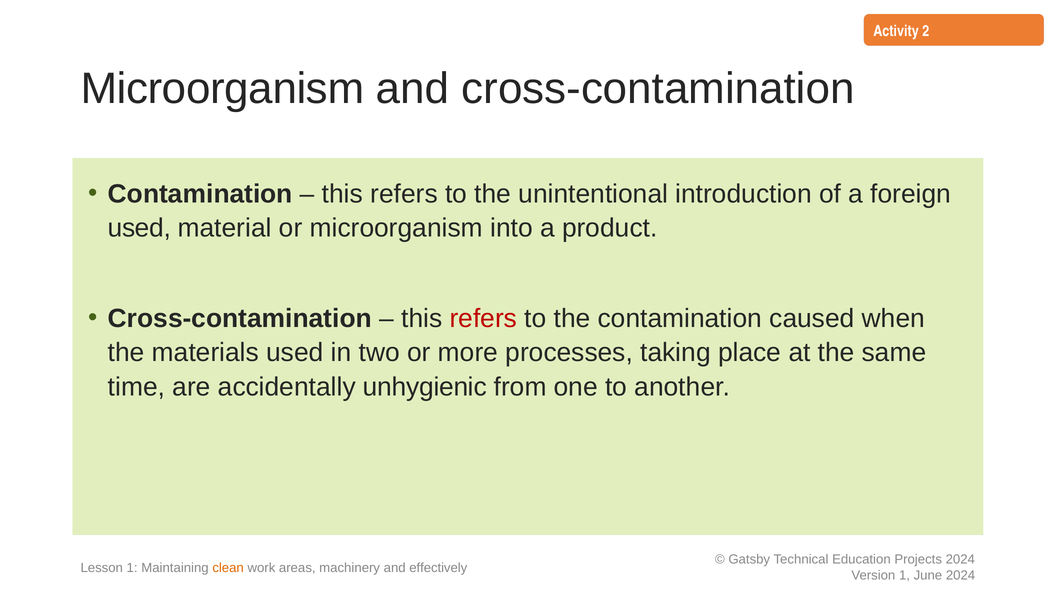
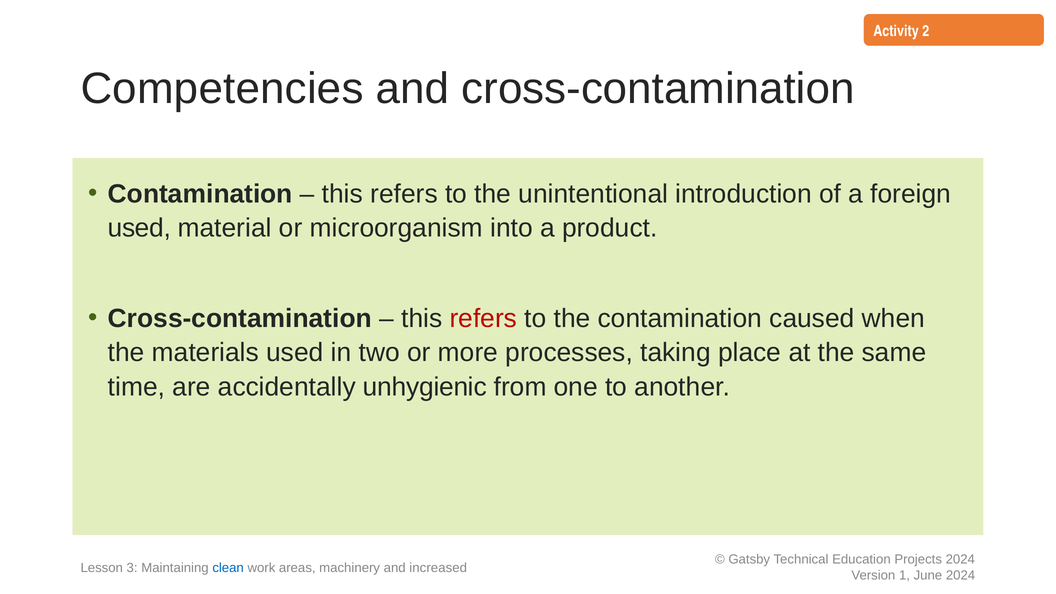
Microorganism at (222, 89): Microorganism -> Competencies
Lesson 1: 1 -> 3
clean colour: orange -> blue
effectively: effectively -> increased
